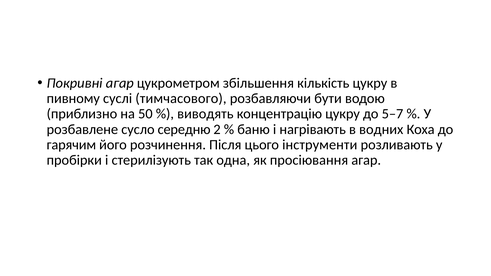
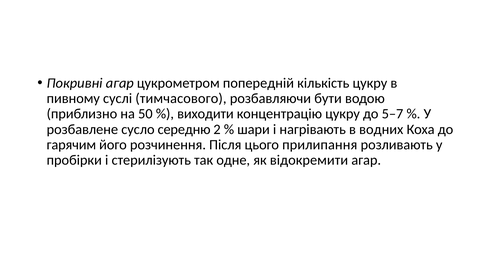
збільшення: збільшення -> попередній
виводять: виводять -> виходити
баню: баню -> шари
інструменти: інструменти -> прилипання
одна: одна -> одне
просіювання: просіювання -> відокремити
